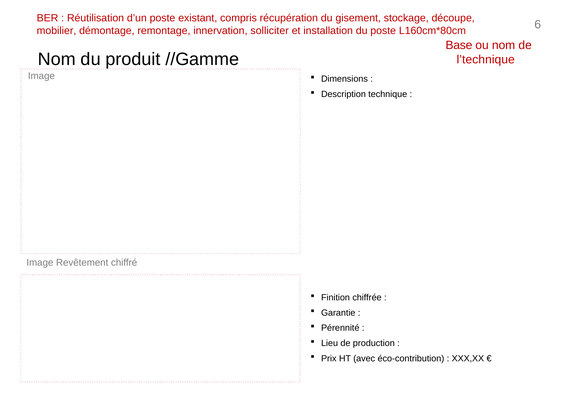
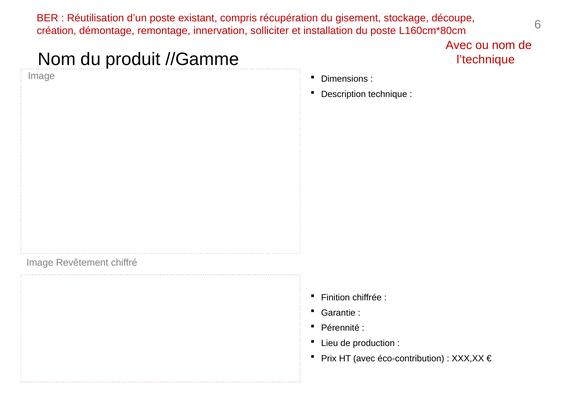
mobilier: mobilier -> création
Base at (459, 45): Base -> Avec
